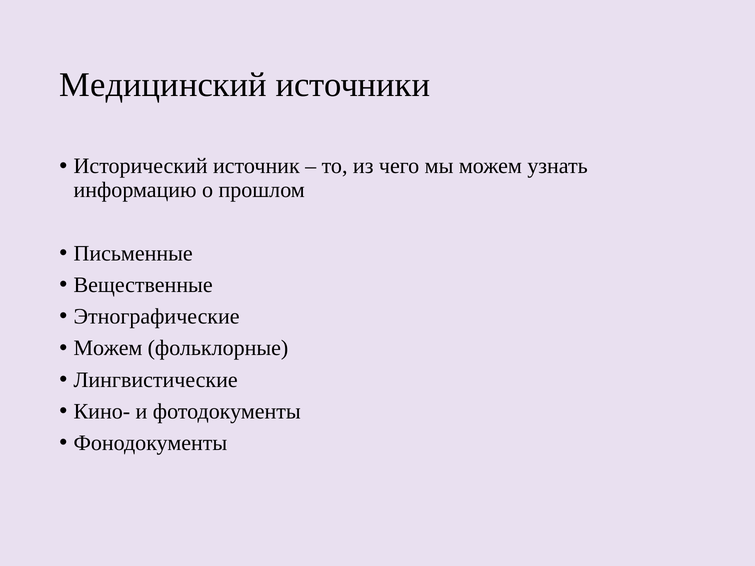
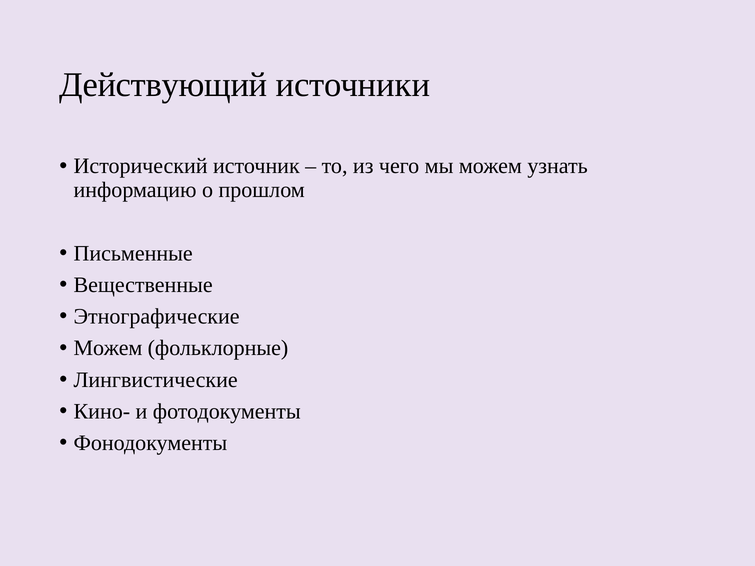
Медицинский: Медицинский -> Действующий
